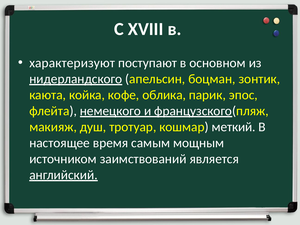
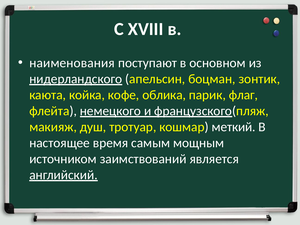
характеризуют: характеризуют -> наименования
эпос: эпос -> флаг
